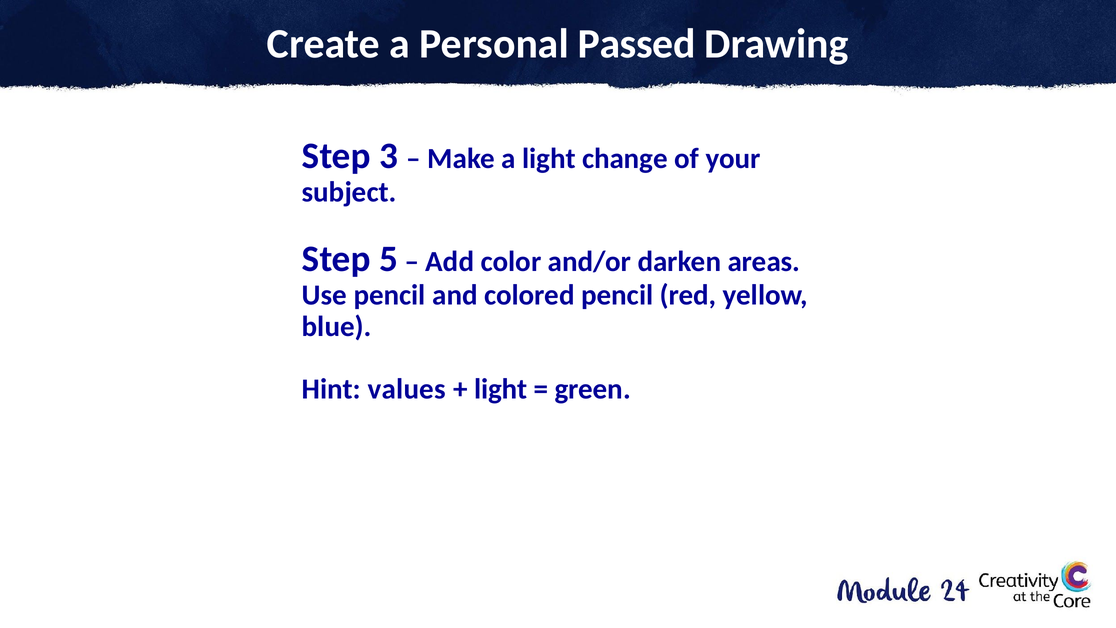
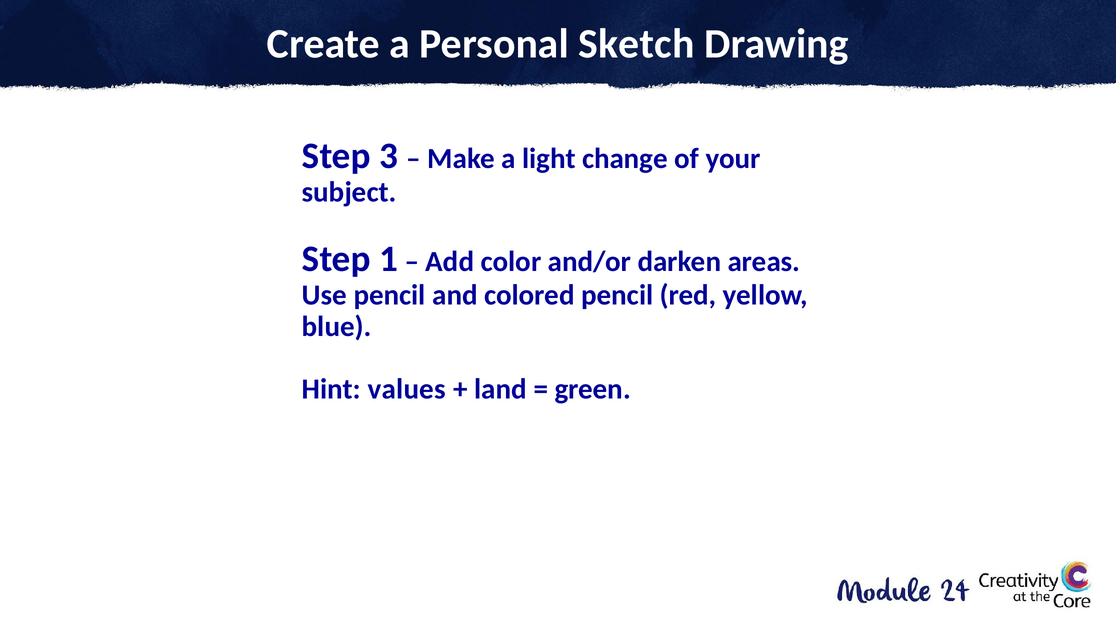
Passed: Passed -> Sketch
5: 5 -> 1
light at (501, 389): light -> land
